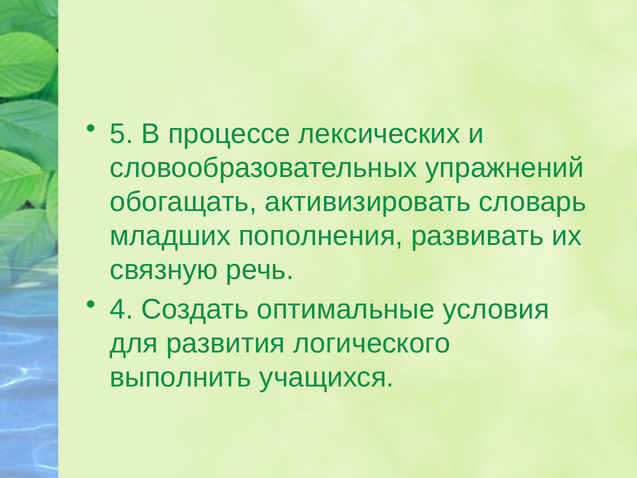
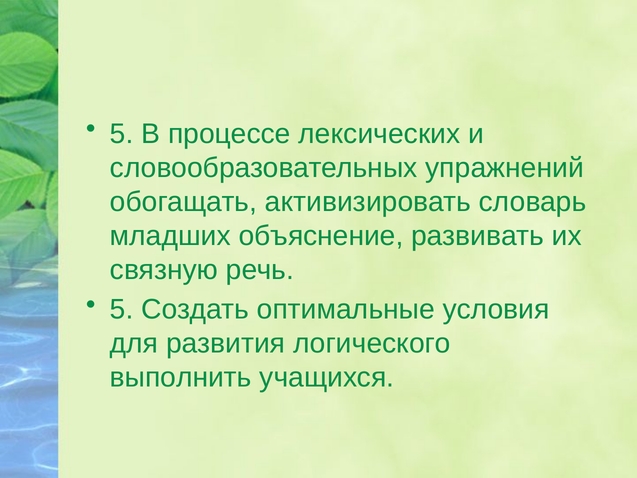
пополнения: пополнения -> объяснение
4 at (122, 309): 4 -> 5
